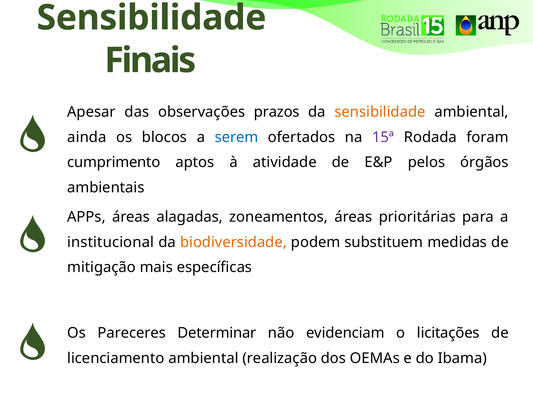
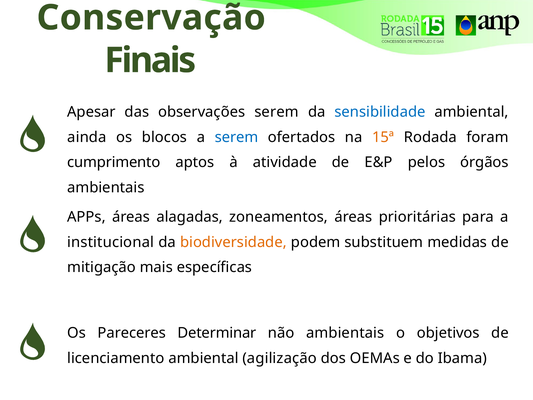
Sensibilidade at (151, 18): Sensibilidade -> Conservação
observações prazos: prazos -> serem
sensibilidade at (380, 112) colour: orange -> blue
15ª colour: purple -> orange
não evidenciam: evidenciam -> ambientais
licitações: licitações -> objetivos
realização: realização -> agilização
